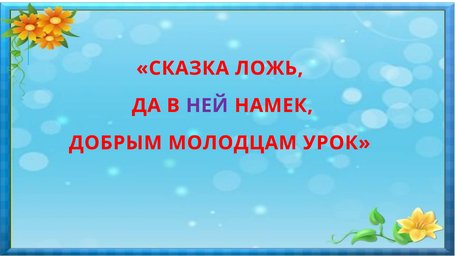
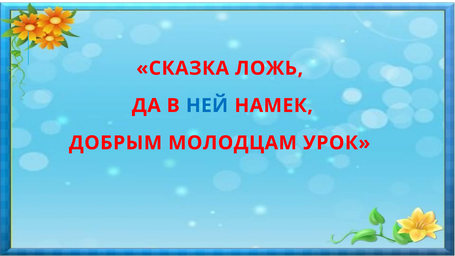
НЕЙ colour: purple -> blue
